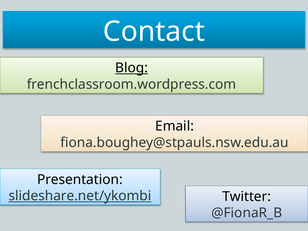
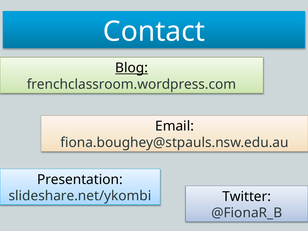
slideshare.net/ykombi underline: present -> none
